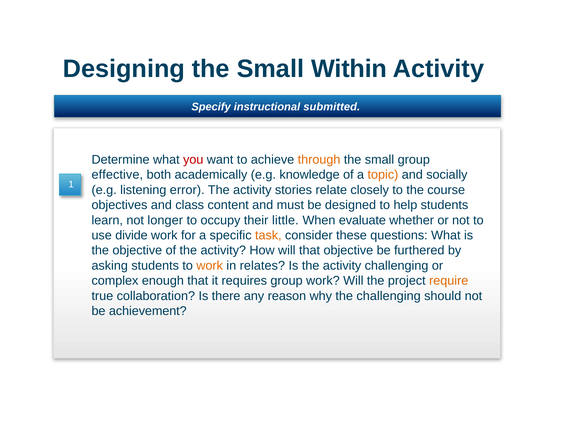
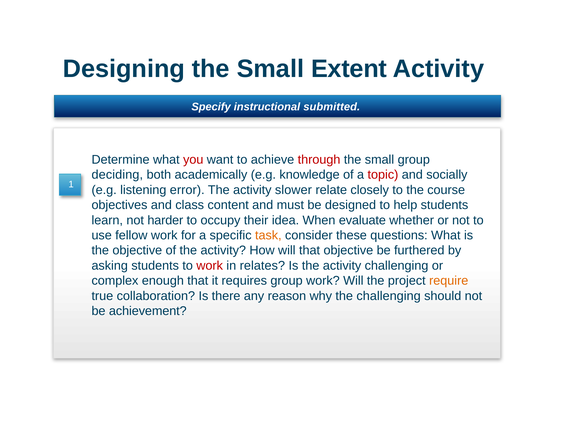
Within: Within -> Extent
through colour: orange -> red
effective: effective -> deciding
topic colour: orange -> red
stories: stories -> slower
longer: longer -> harder
little: little -> idea
divide: divide -> fellow
work at (210, 266) colour: orange -> red
